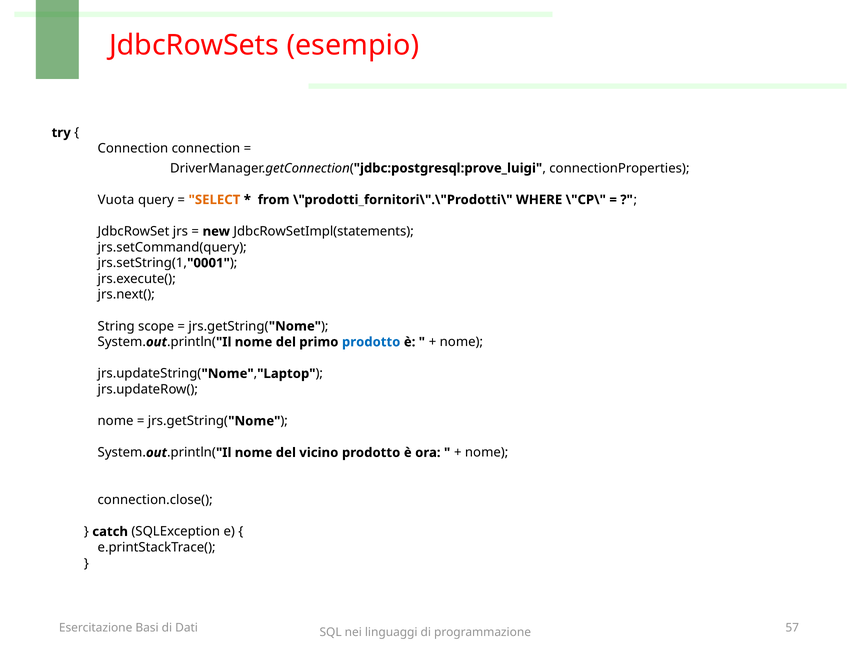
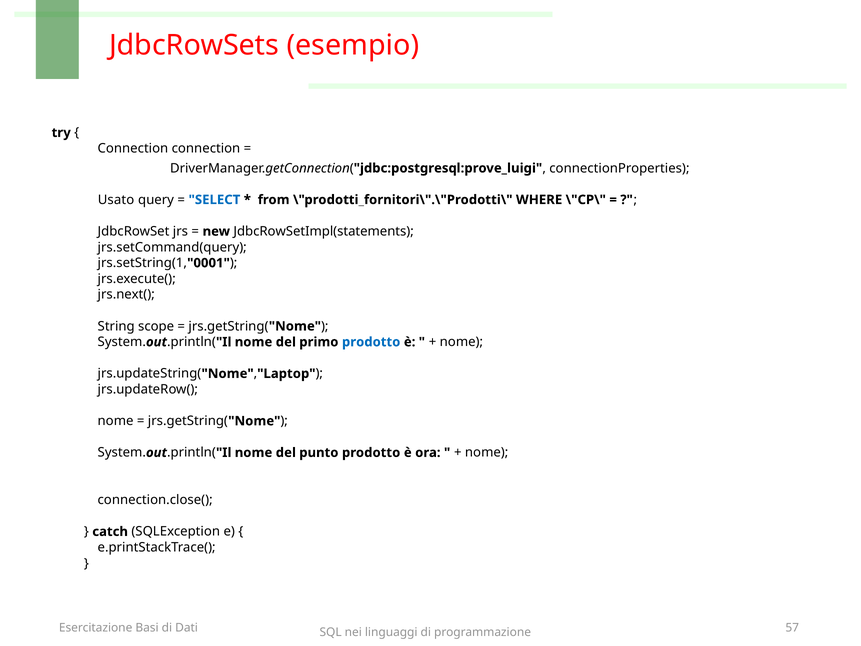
Vuota: Vuota -> Usato
SELECT colour: orange -> blue
vicino: vicino -> punto
